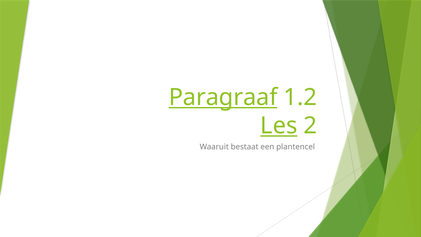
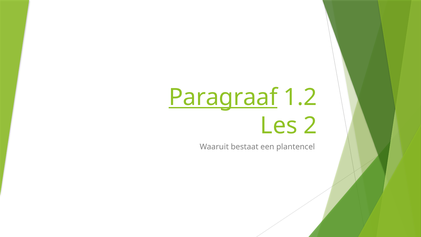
Les underline: present -> none
